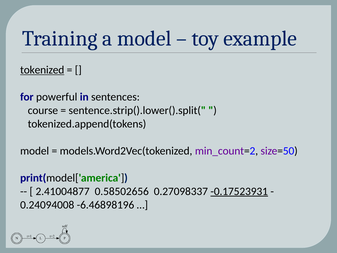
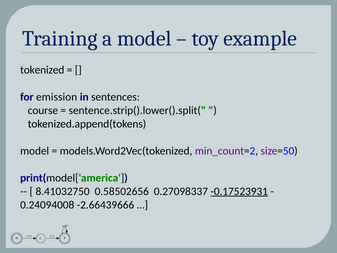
tokenized underline: present -> none
powerful: powerful -> emission
2.41004877: 2.41004877 -> 8.41032750
-6.46898196: -6.46898196 -> -2.66439666
